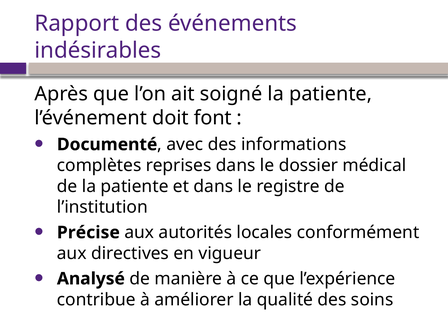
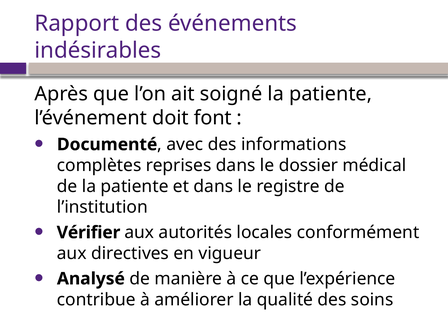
Précise: Précise -> Vérifier
